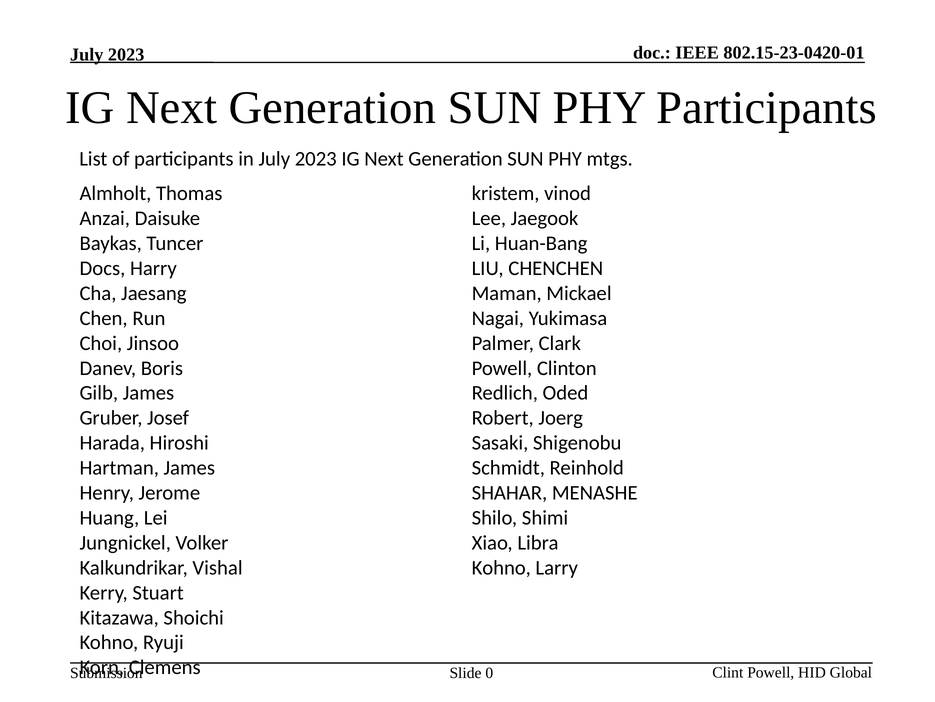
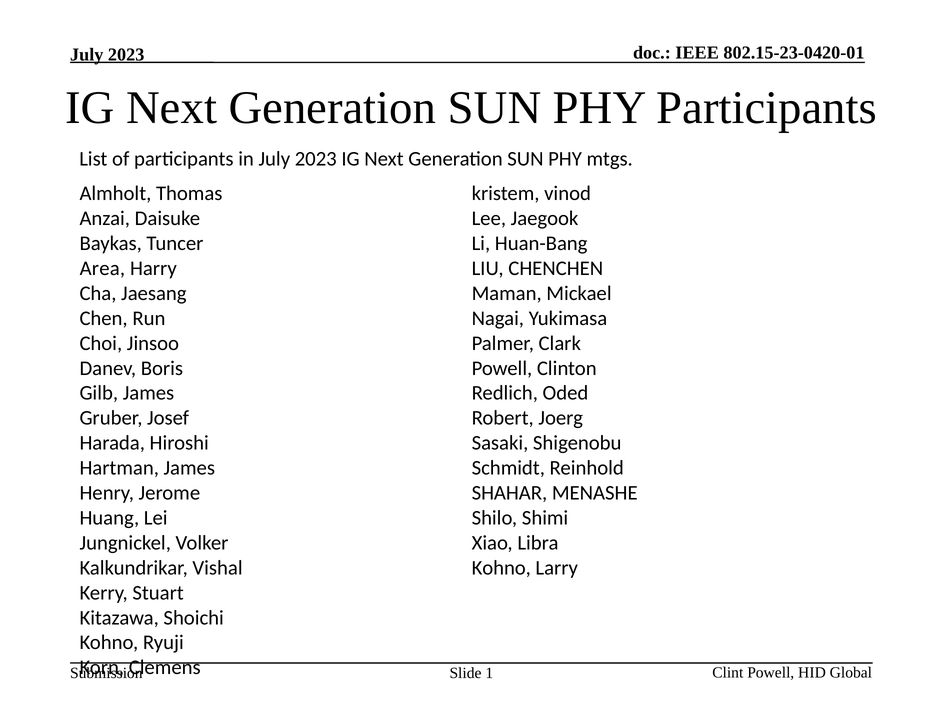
Docs: Docs -> Area
0: 0 -> 1
